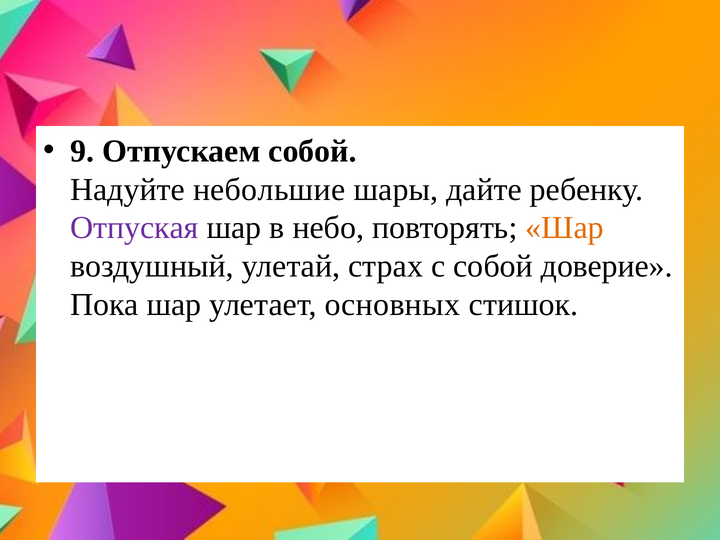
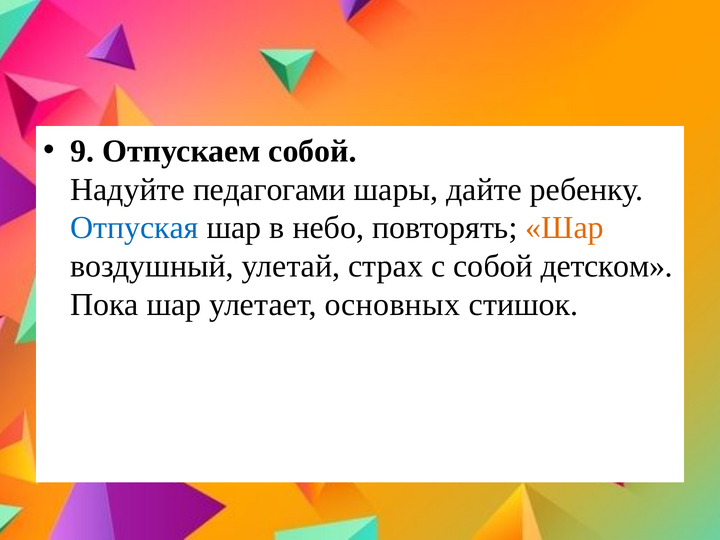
небольшие: небольшие -> педагогами
Отпуская colour: purple -> blue
доверие: доверие -> детском
